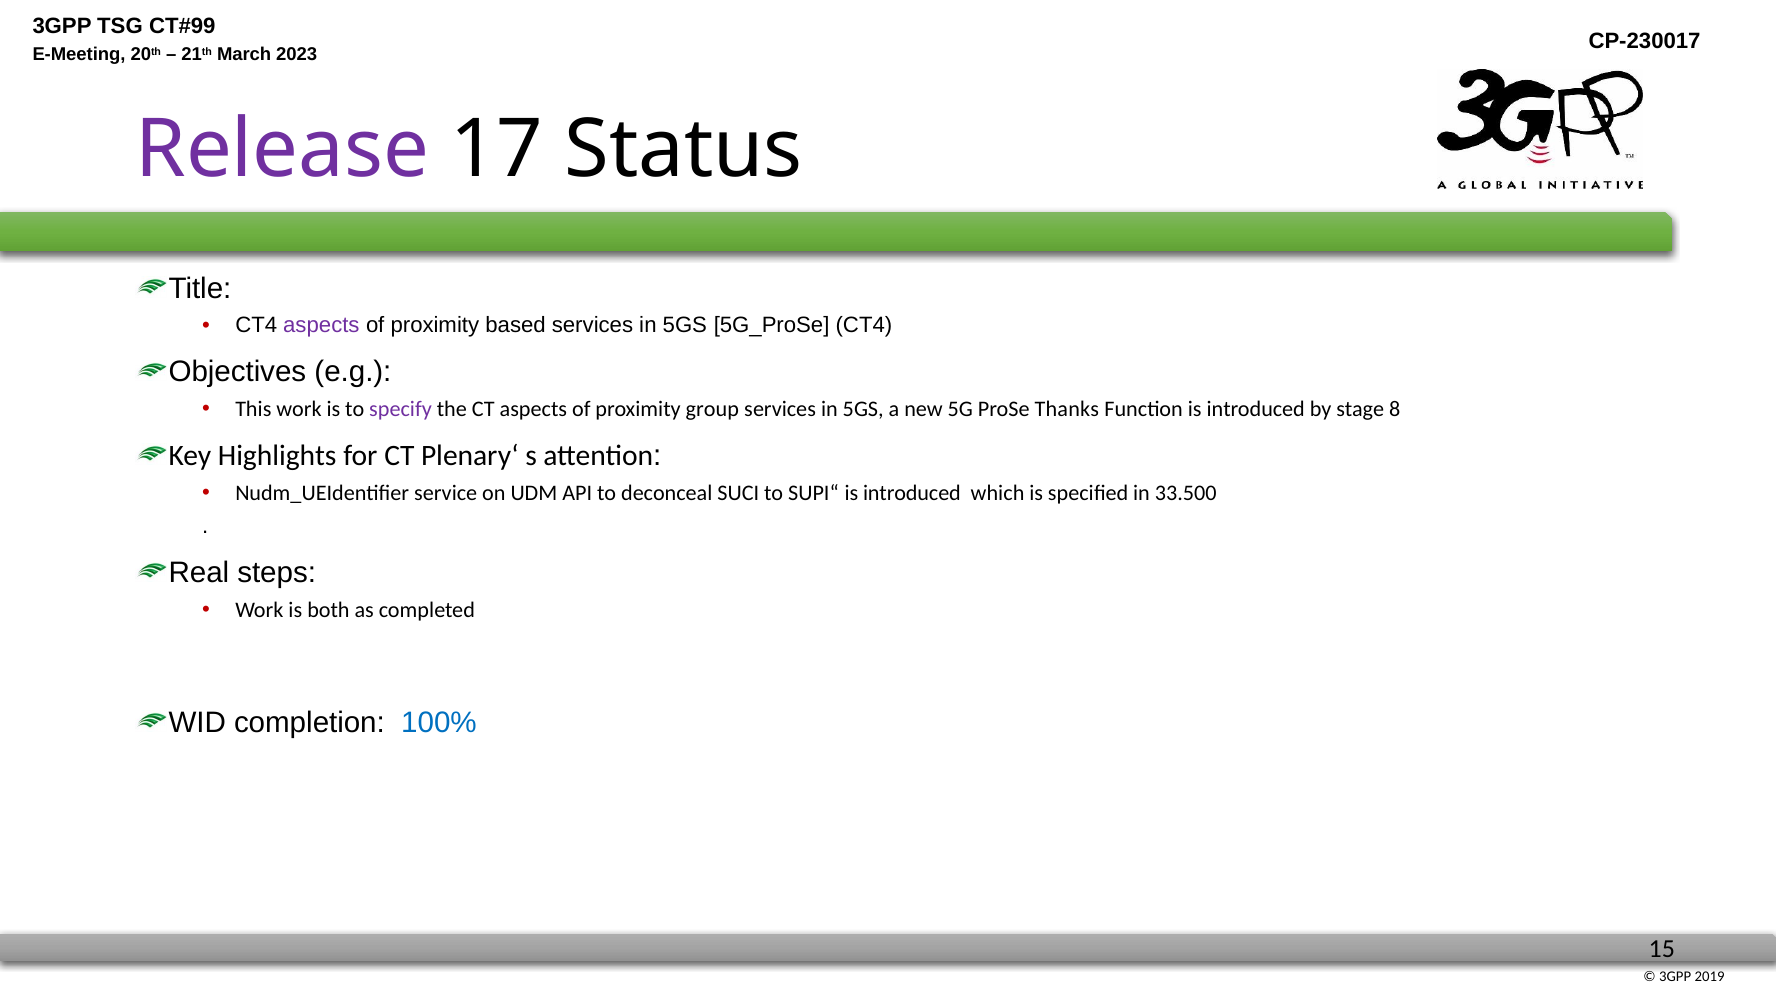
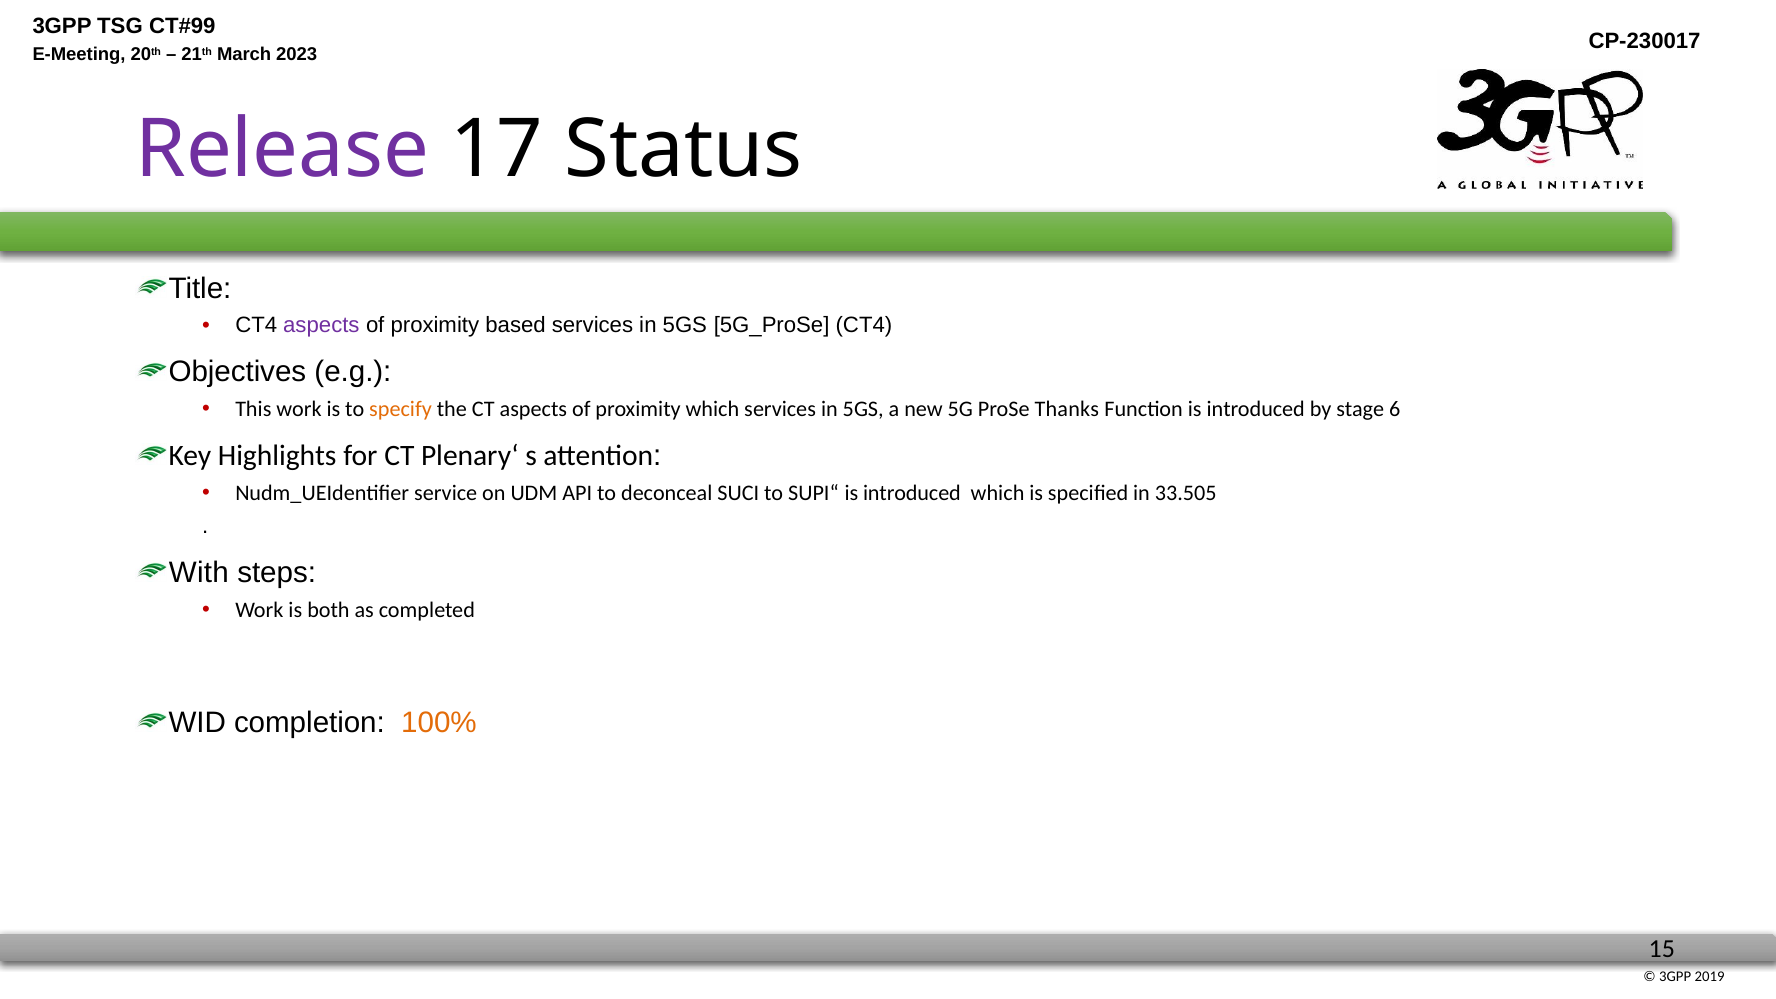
specify colour: purple -> orange
proximity group: group -> which
8: 8 -> 6
33.500: 33.500 -> 33.505
Real: Real -> With
100% colour: blue -> orange
